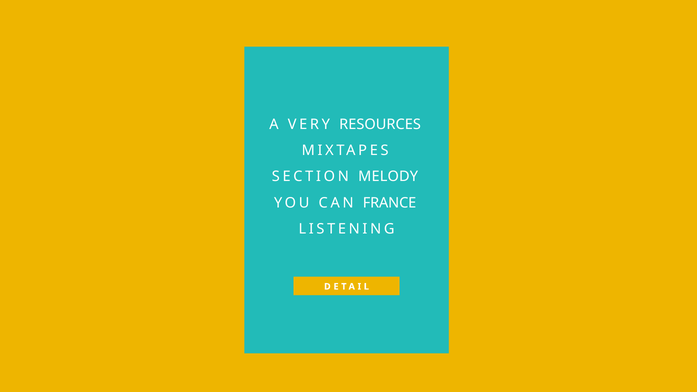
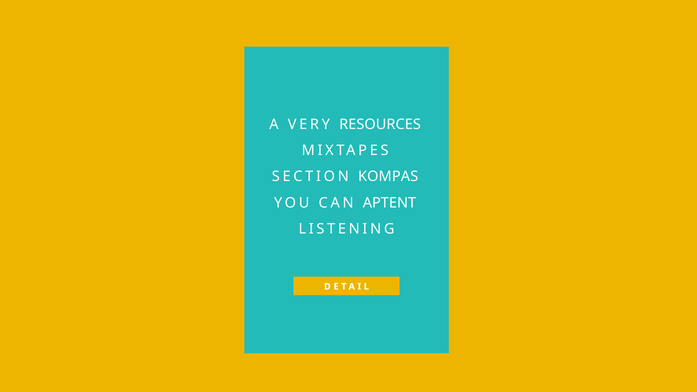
MELODY: MELODY -> KOMPAS
FRANCE: FRANCE -> APTENT
